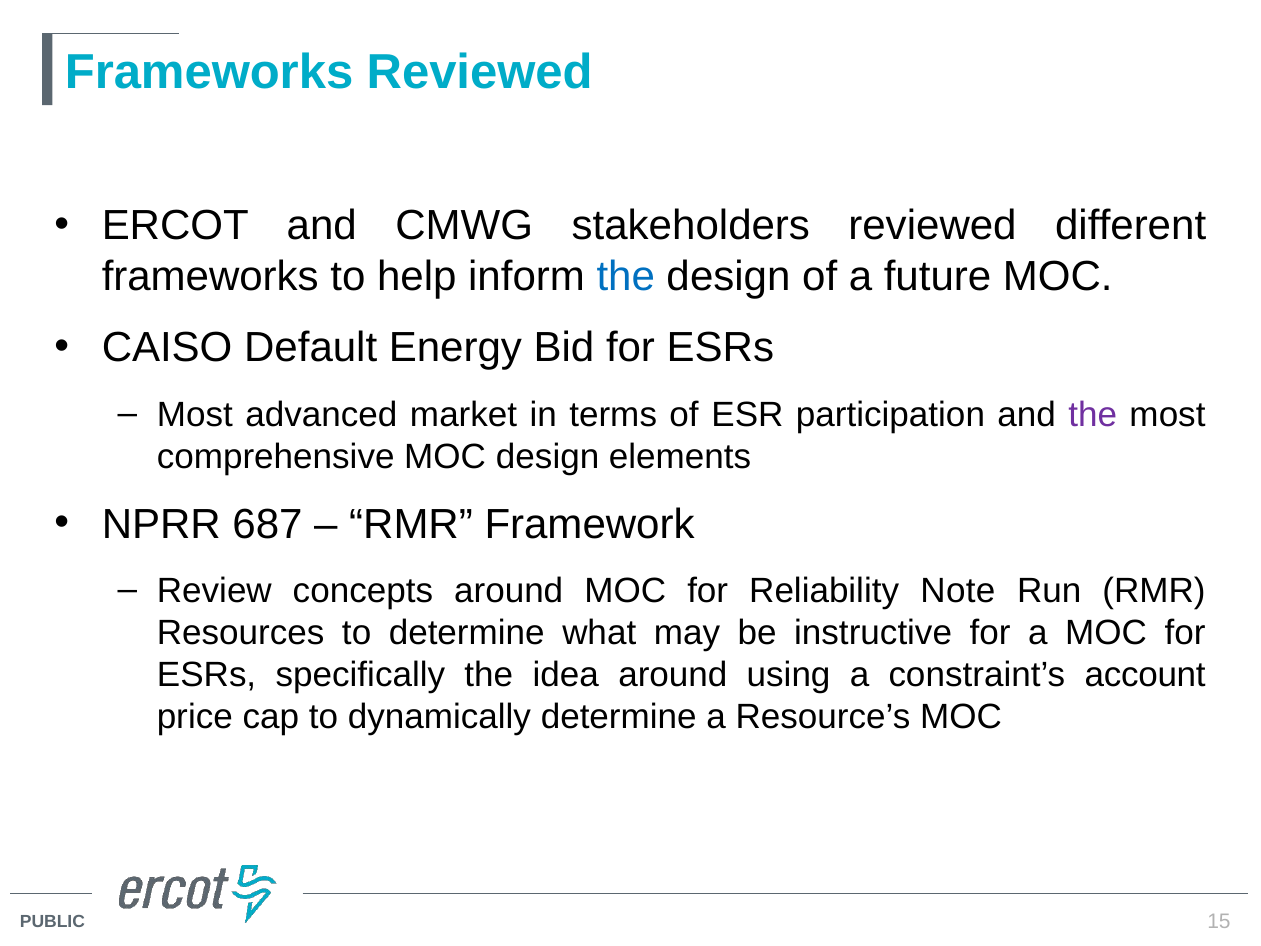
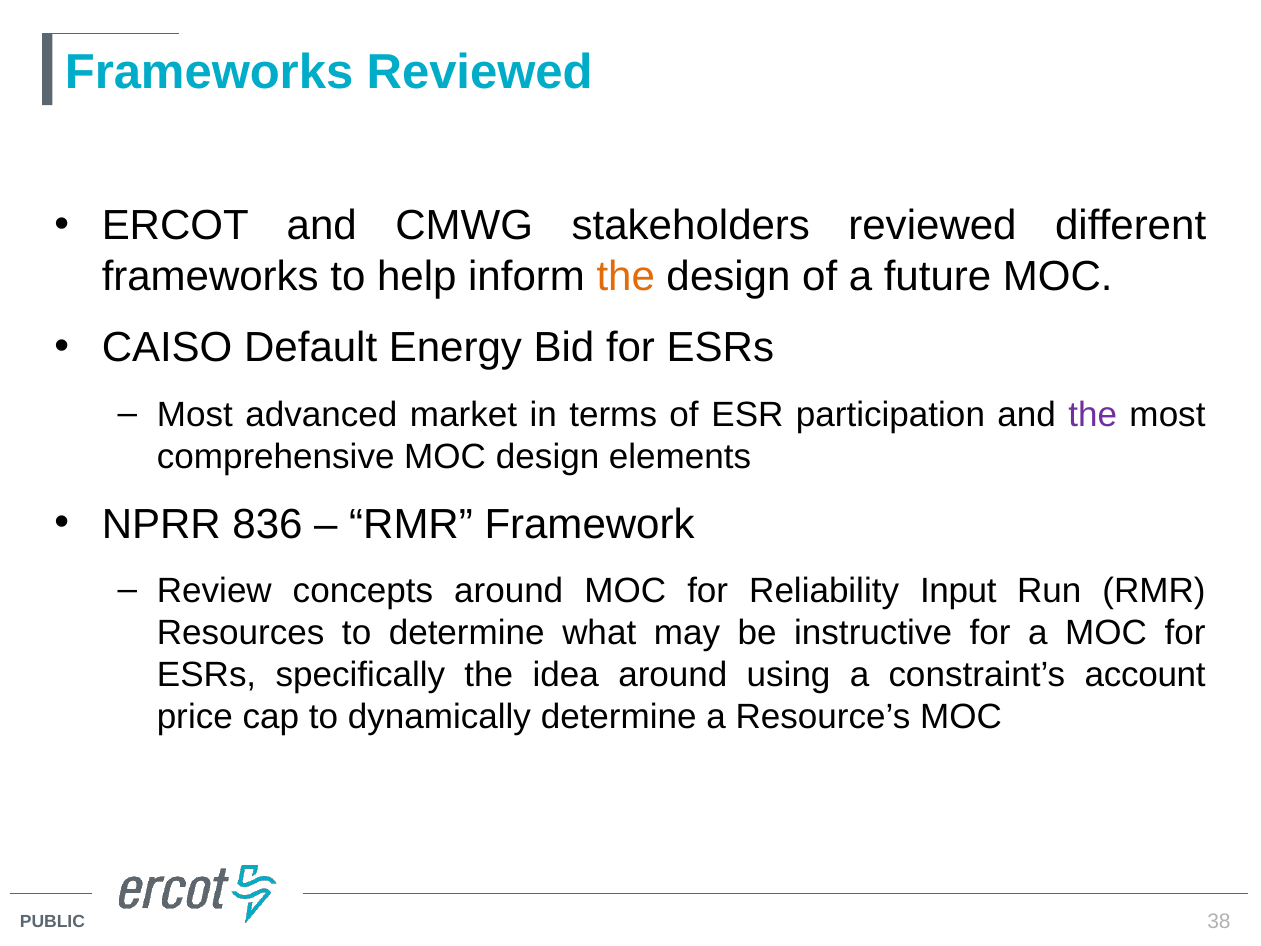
the at (626, 276) colour: blue -> orange
687: 687 -> 836
Note: Note -> Input
15: 15 -> 38
